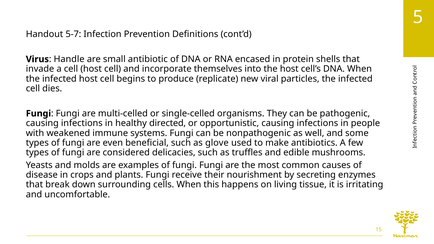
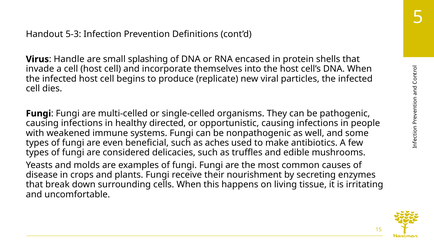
5-7: 5-7 -> 5-3
antibiotic: antibiotic -> splashing
glove: glove -> aches
